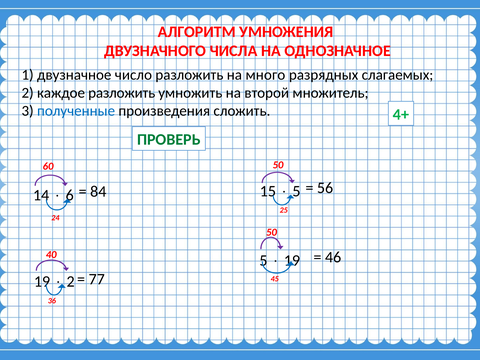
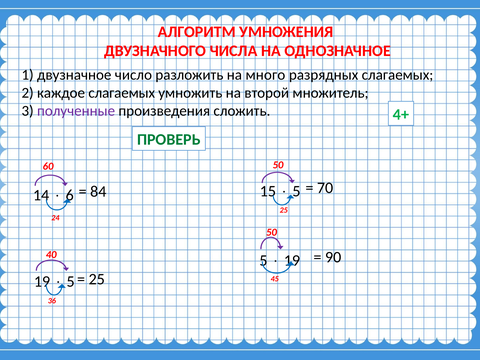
каждое разложить: разложить -> слагаемых
полученные colour: blue -> purple
56: 56 -> 70
46: 46 -> 90
77 at (97, 279): 77 -> 25
2 at (71, 282): 2 -> 5
